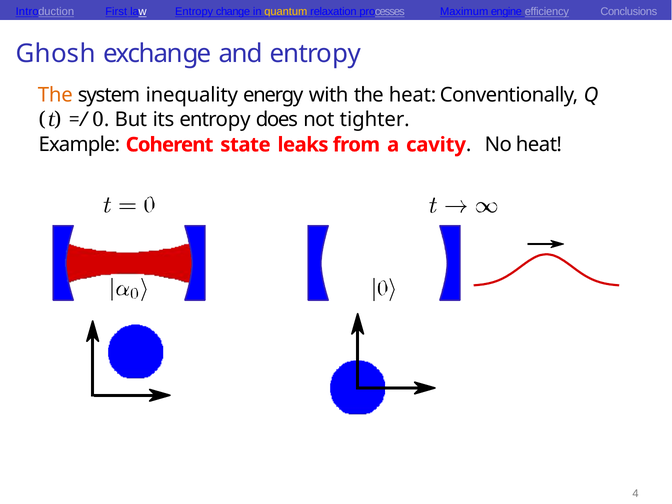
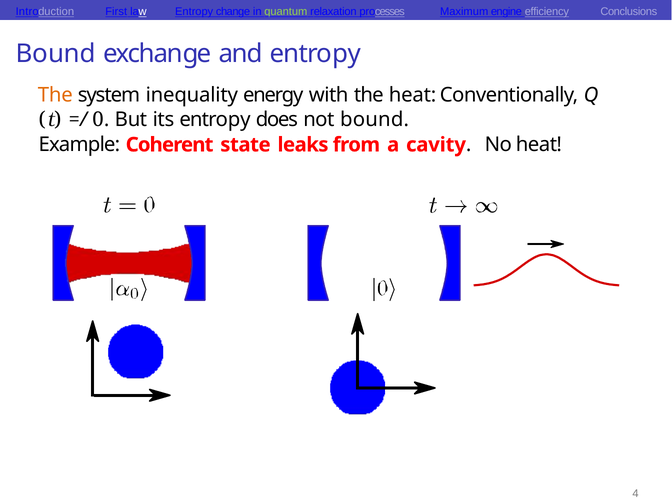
quantum colour: yellow -> light green
Ghosh at (56, 54): Ghosh -> Bound
not tighter: tighter -> bound
